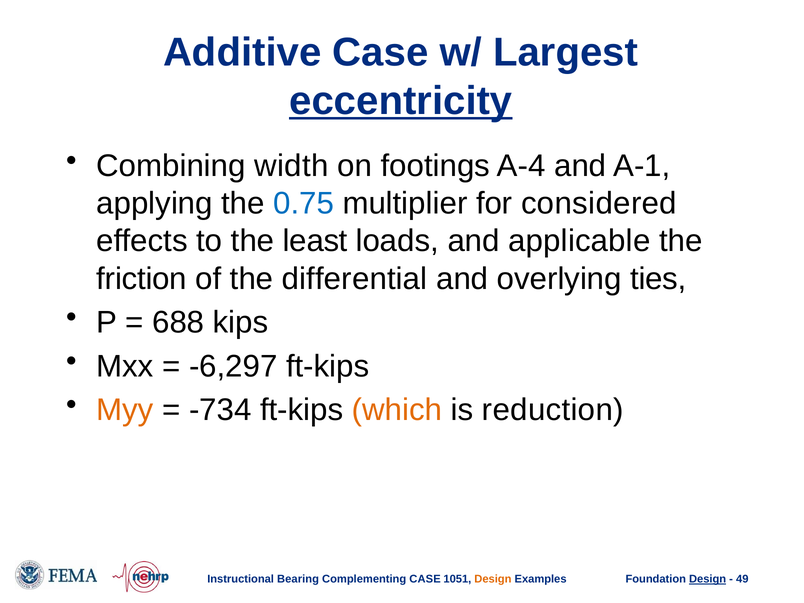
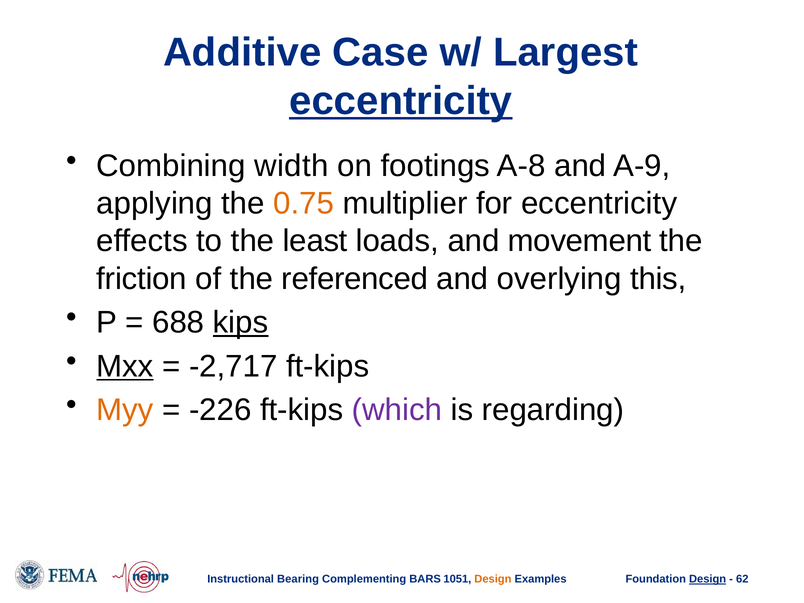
A-4: A-4 -> A-8
A-1: A-1 -> A-9
0.75 colour: blue -> orange
for considered: considered -> eccentricity
applicable: applicable -> movement
differential: differential -> referenced
ties: ties -> this
kips underline: none -> present
Mxx underline: none -> present
-6,297: -6,297 -> -2,717
-734: -734 -> -226
which colour: orange -> purple
reduction: reduction -> regarding
Complementing CASE: CASE -> BARS
49: 49 -> 62
